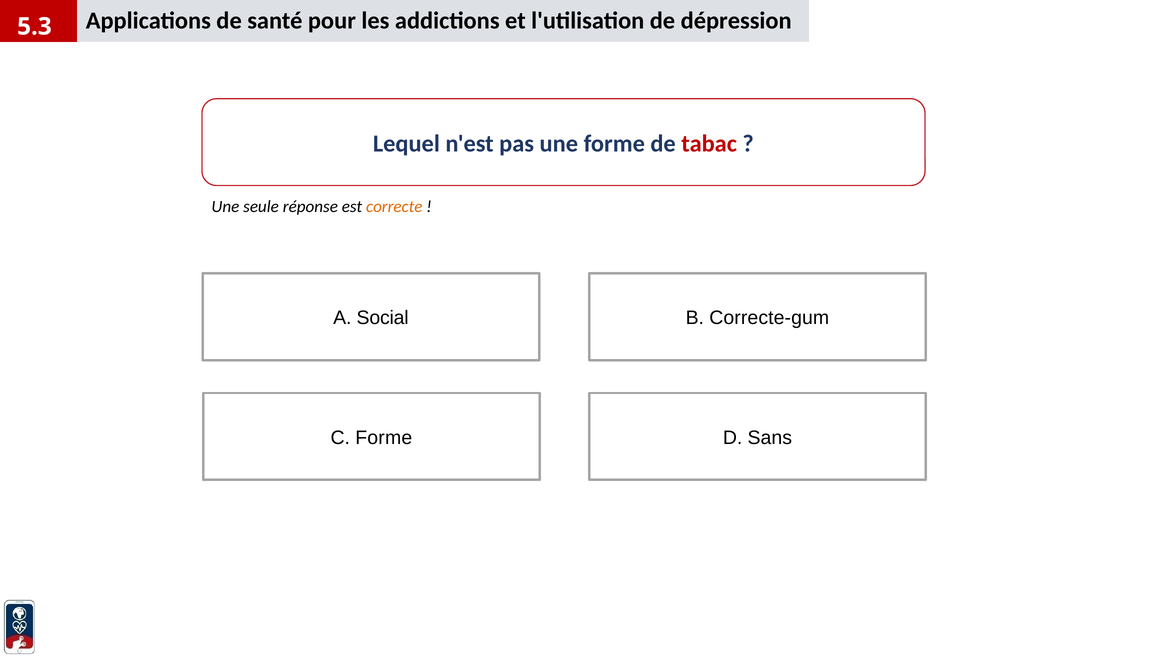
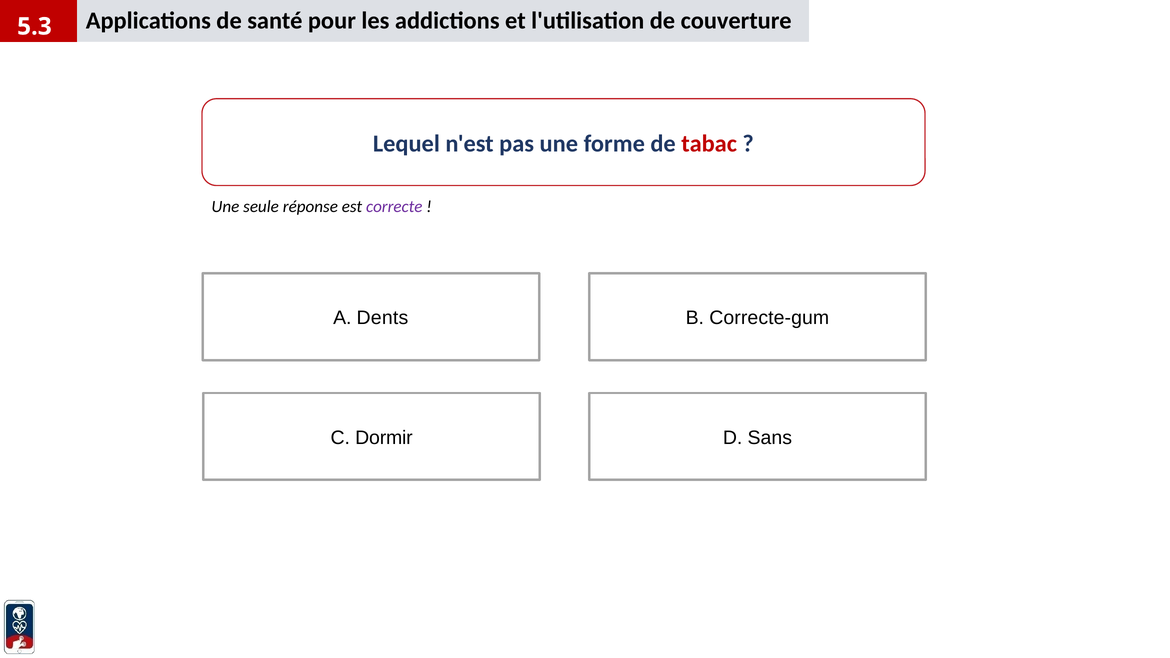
dépression: dépression -> couverture
correcte colour: orange -> purple
Social: Social -> Dents
C Forme: Forme -> Dormir
